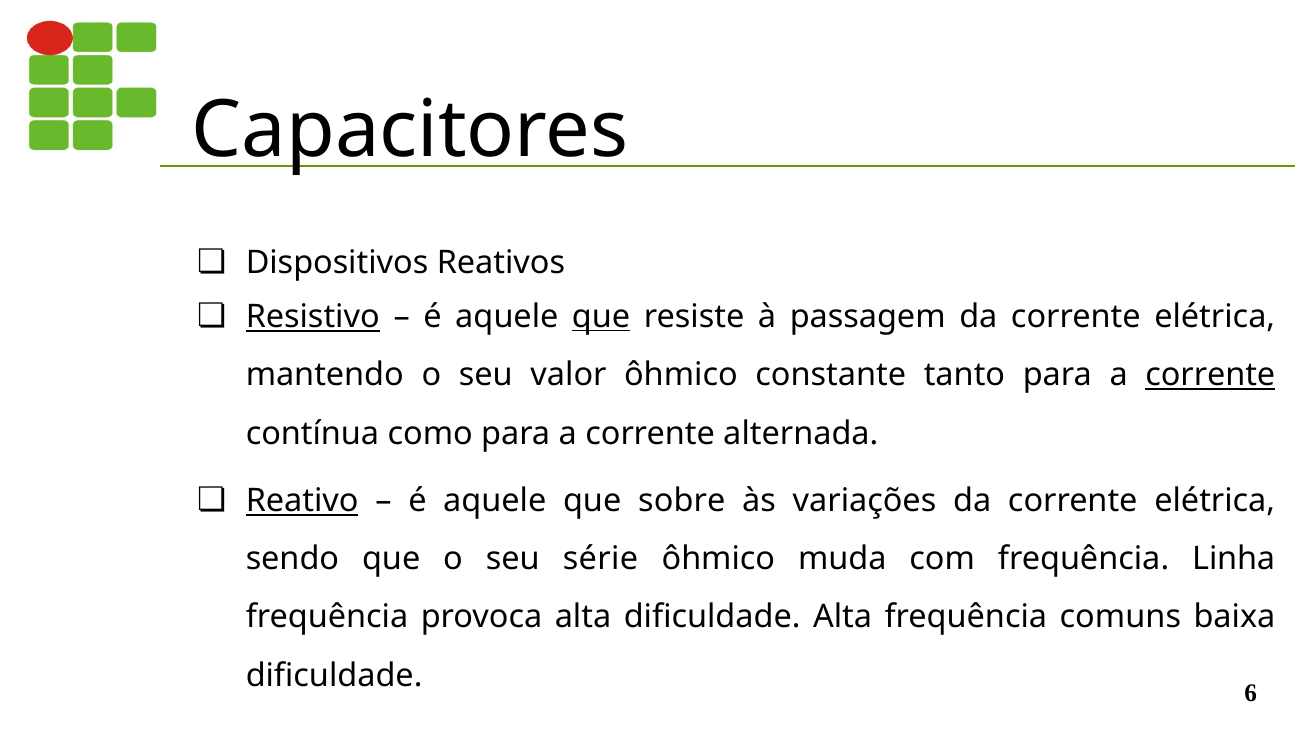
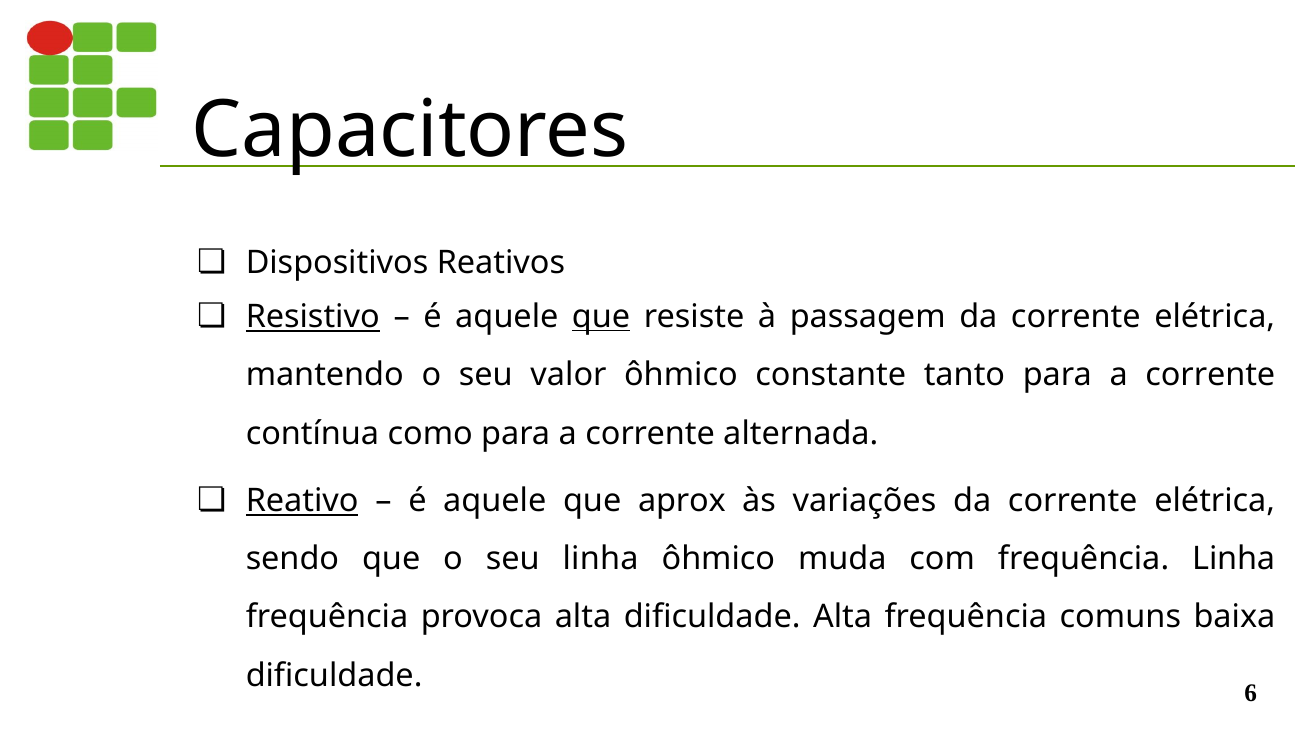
corrente at (1210, 375) underline: present -> none
sobre: sobre -> aprox
seu série: série -> linha
